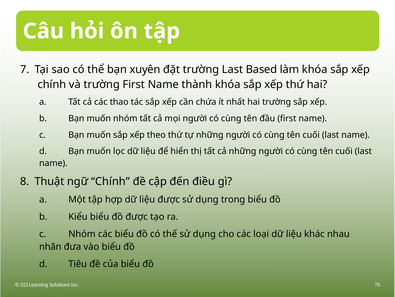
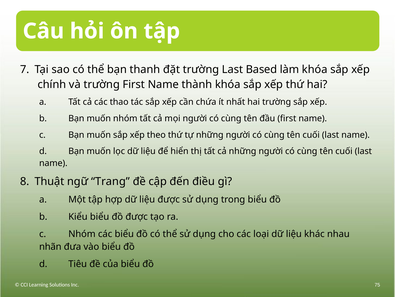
xuyên: xuyên -> thanh
ngữ Chính: Chính -> Trang
